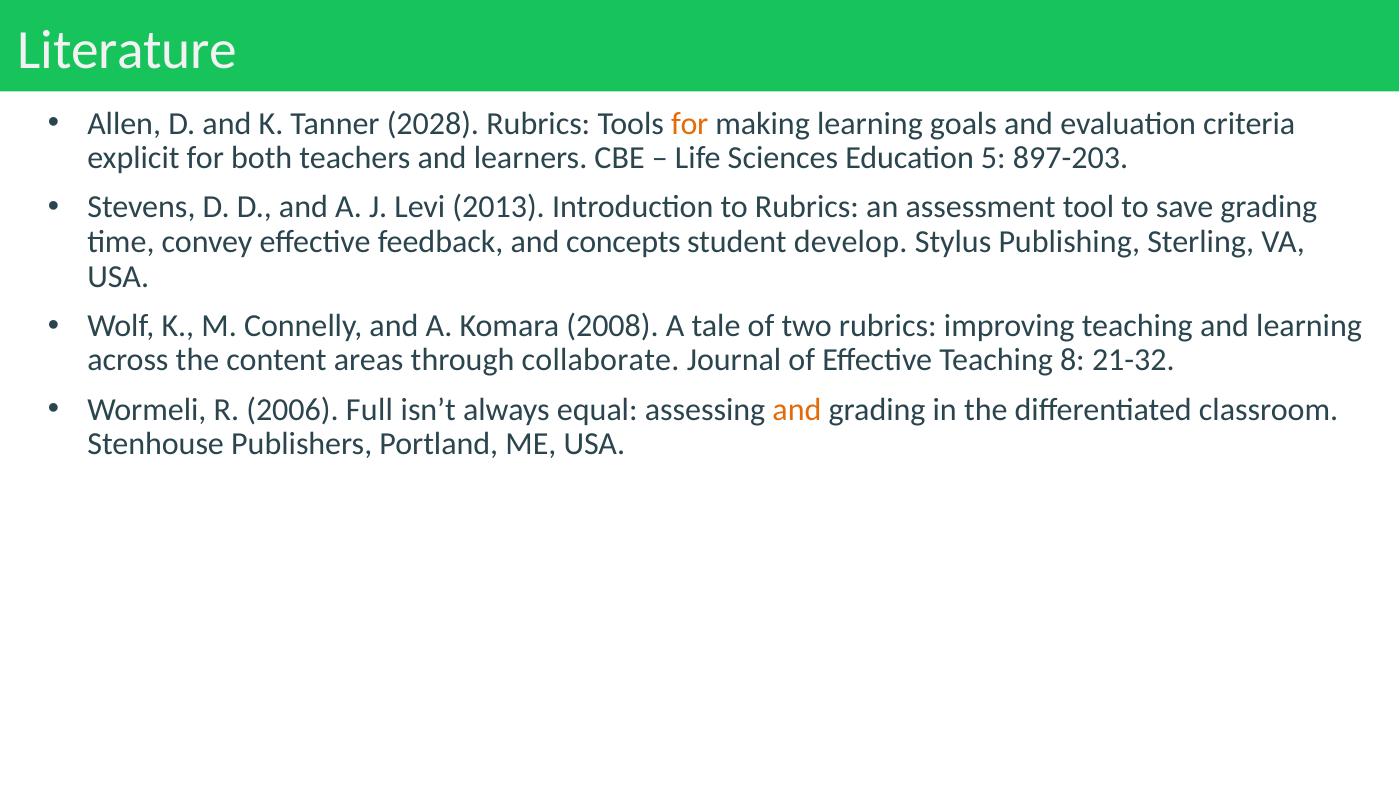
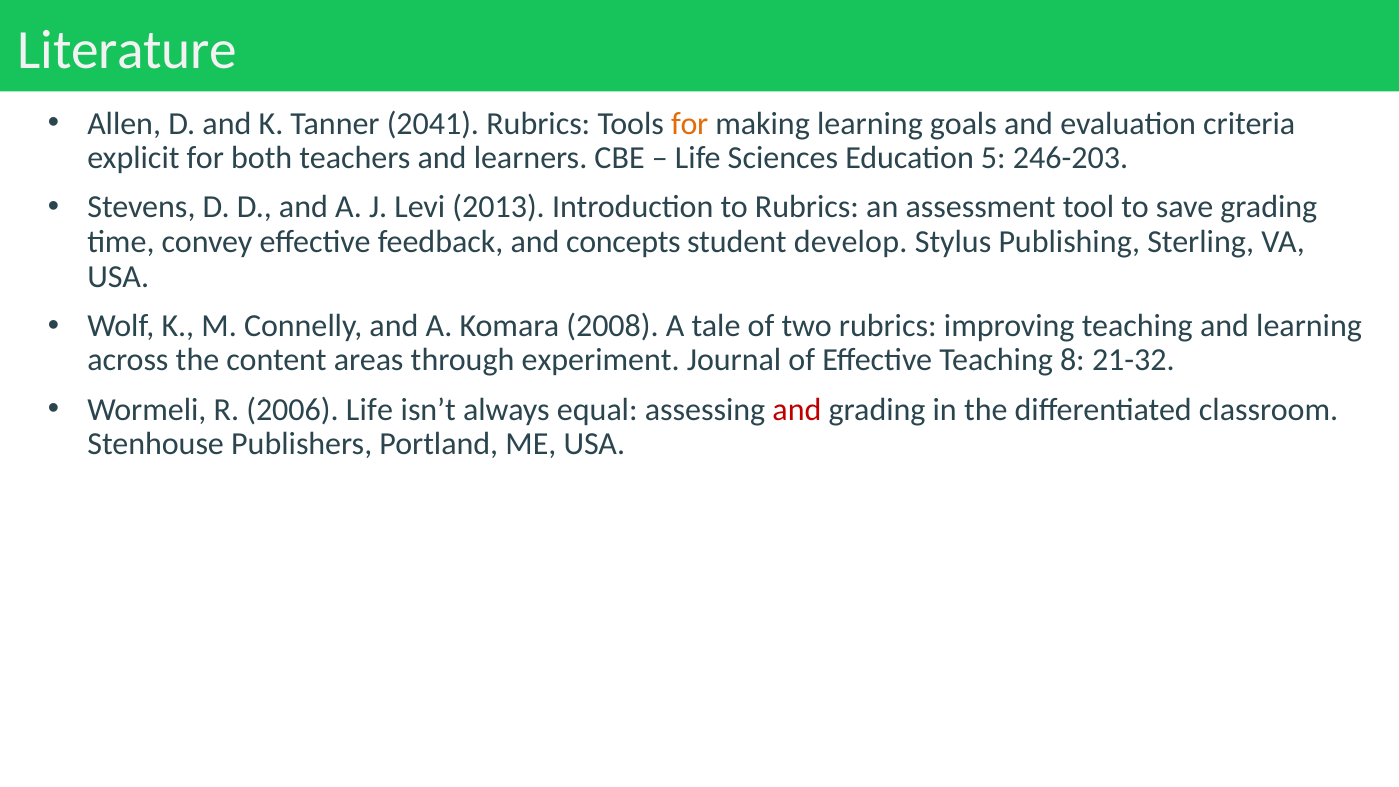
2028: 2028 -> 2041
897-203: 897-203 -> 246-203
collaborate: collaborate -> experiment
2006 Full: Full -> Life
and at (797, 410) colour: orange -> red
